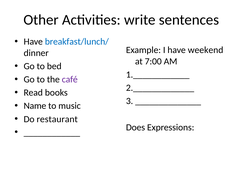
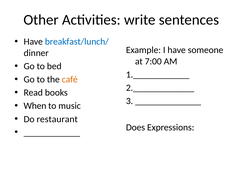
weekend: weekend -> someone
café colour: purple -> orange
Name: Name -> When
